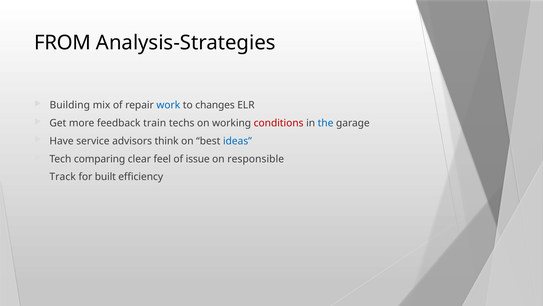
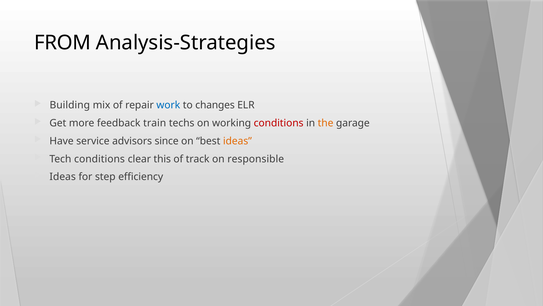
the colour: blue -> orange
think: think -> since
ideas at (237, 141) colour: blue -> orange
Tech comparing: comparing -> conditions
feel: feel -> this
issue: issue -> track
Track at (63, 177): Track -> Ideas
built: built -> step
